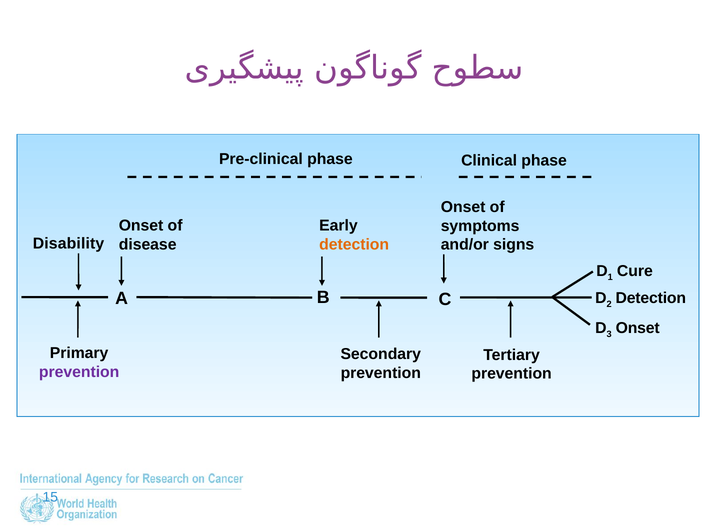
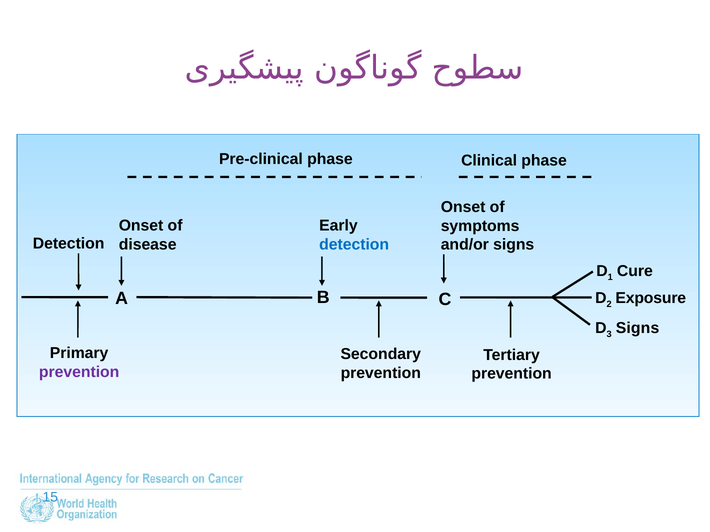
Disability at (69, 244): Disability -> Detection
detection at (354, 245) colour: orange -> blue
Detection at (651, 298): Detection -> Exposure
Onset at (638, 328): Onset -> Signs
